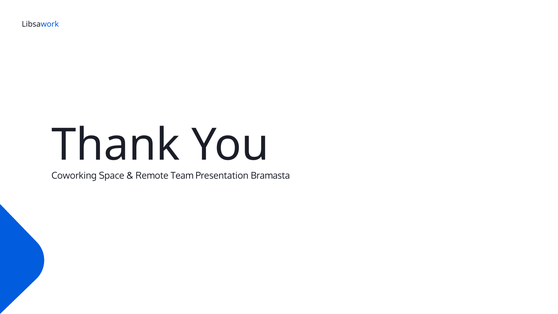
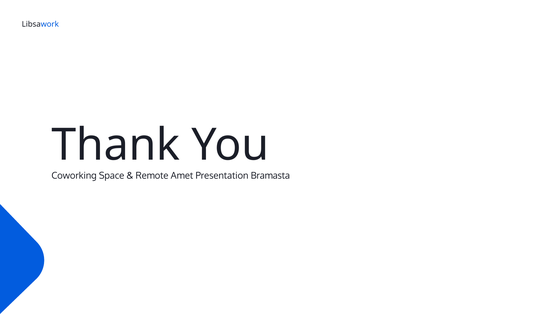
Team: Team -> Amet
